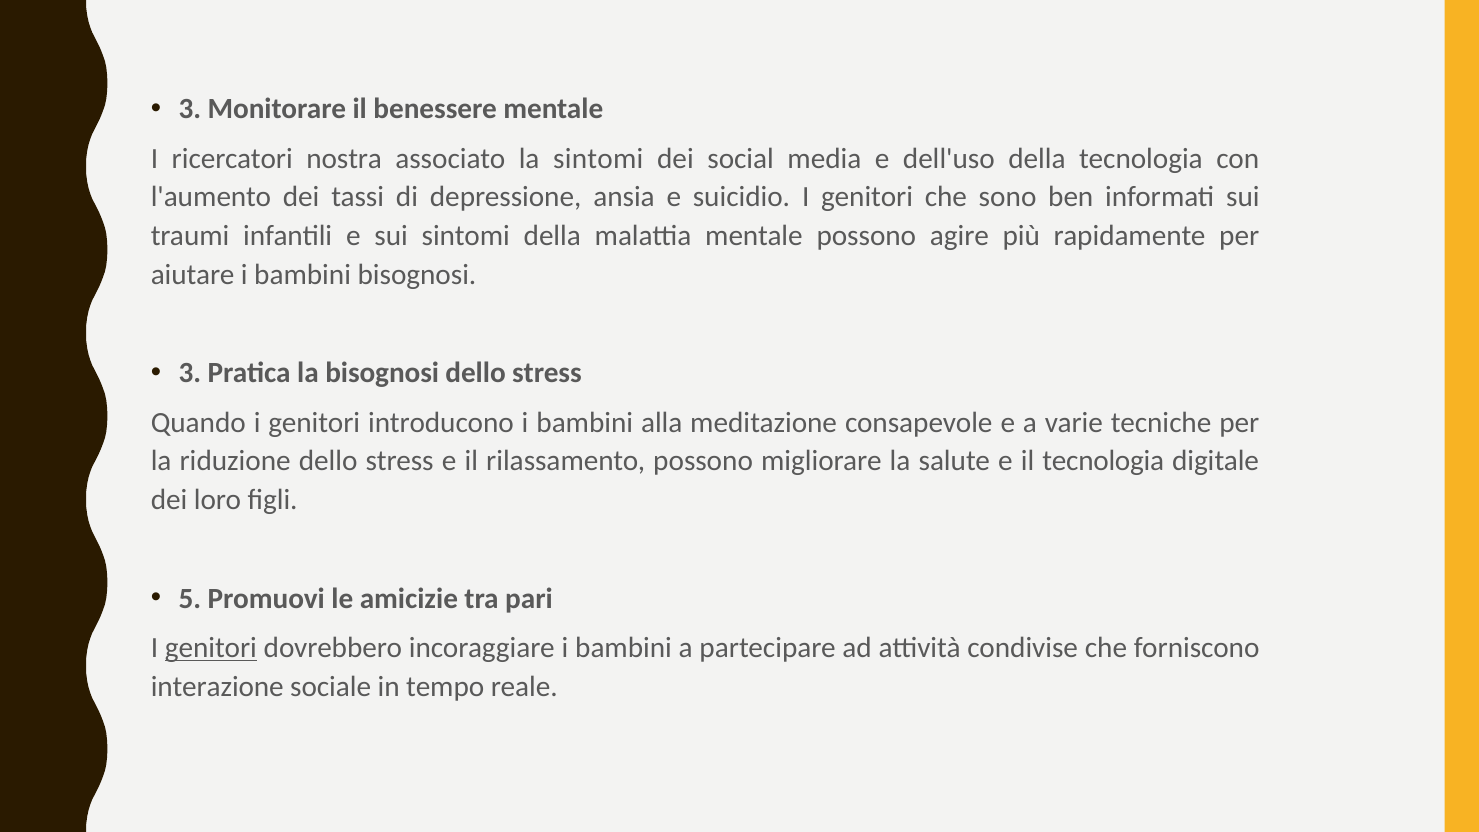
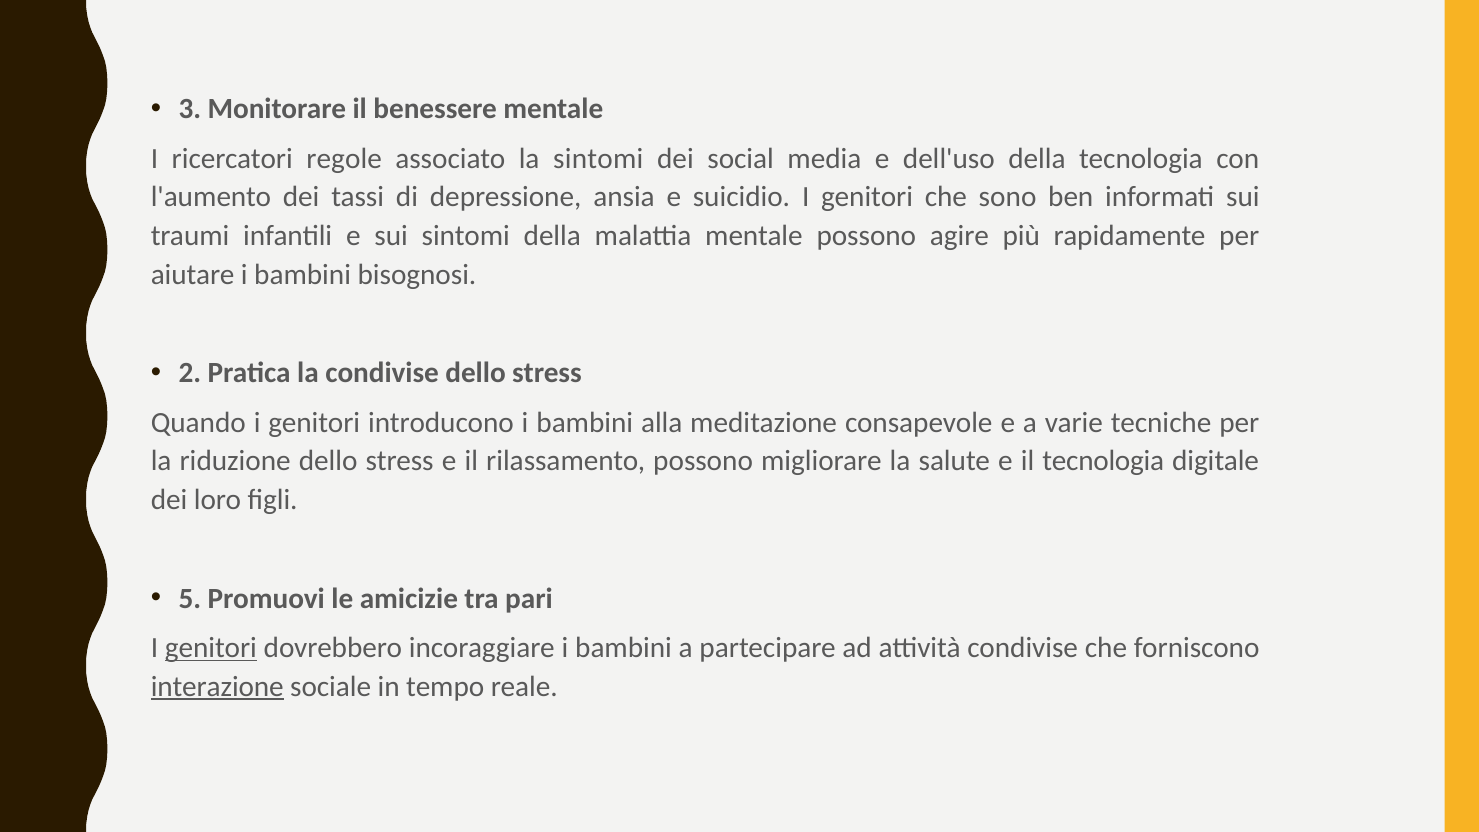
nostra: nostra -> regole
3 at (190, 373): 3 -> 2
la bisognosi: bisognosi -> condivise
interazione underline: none -> present
